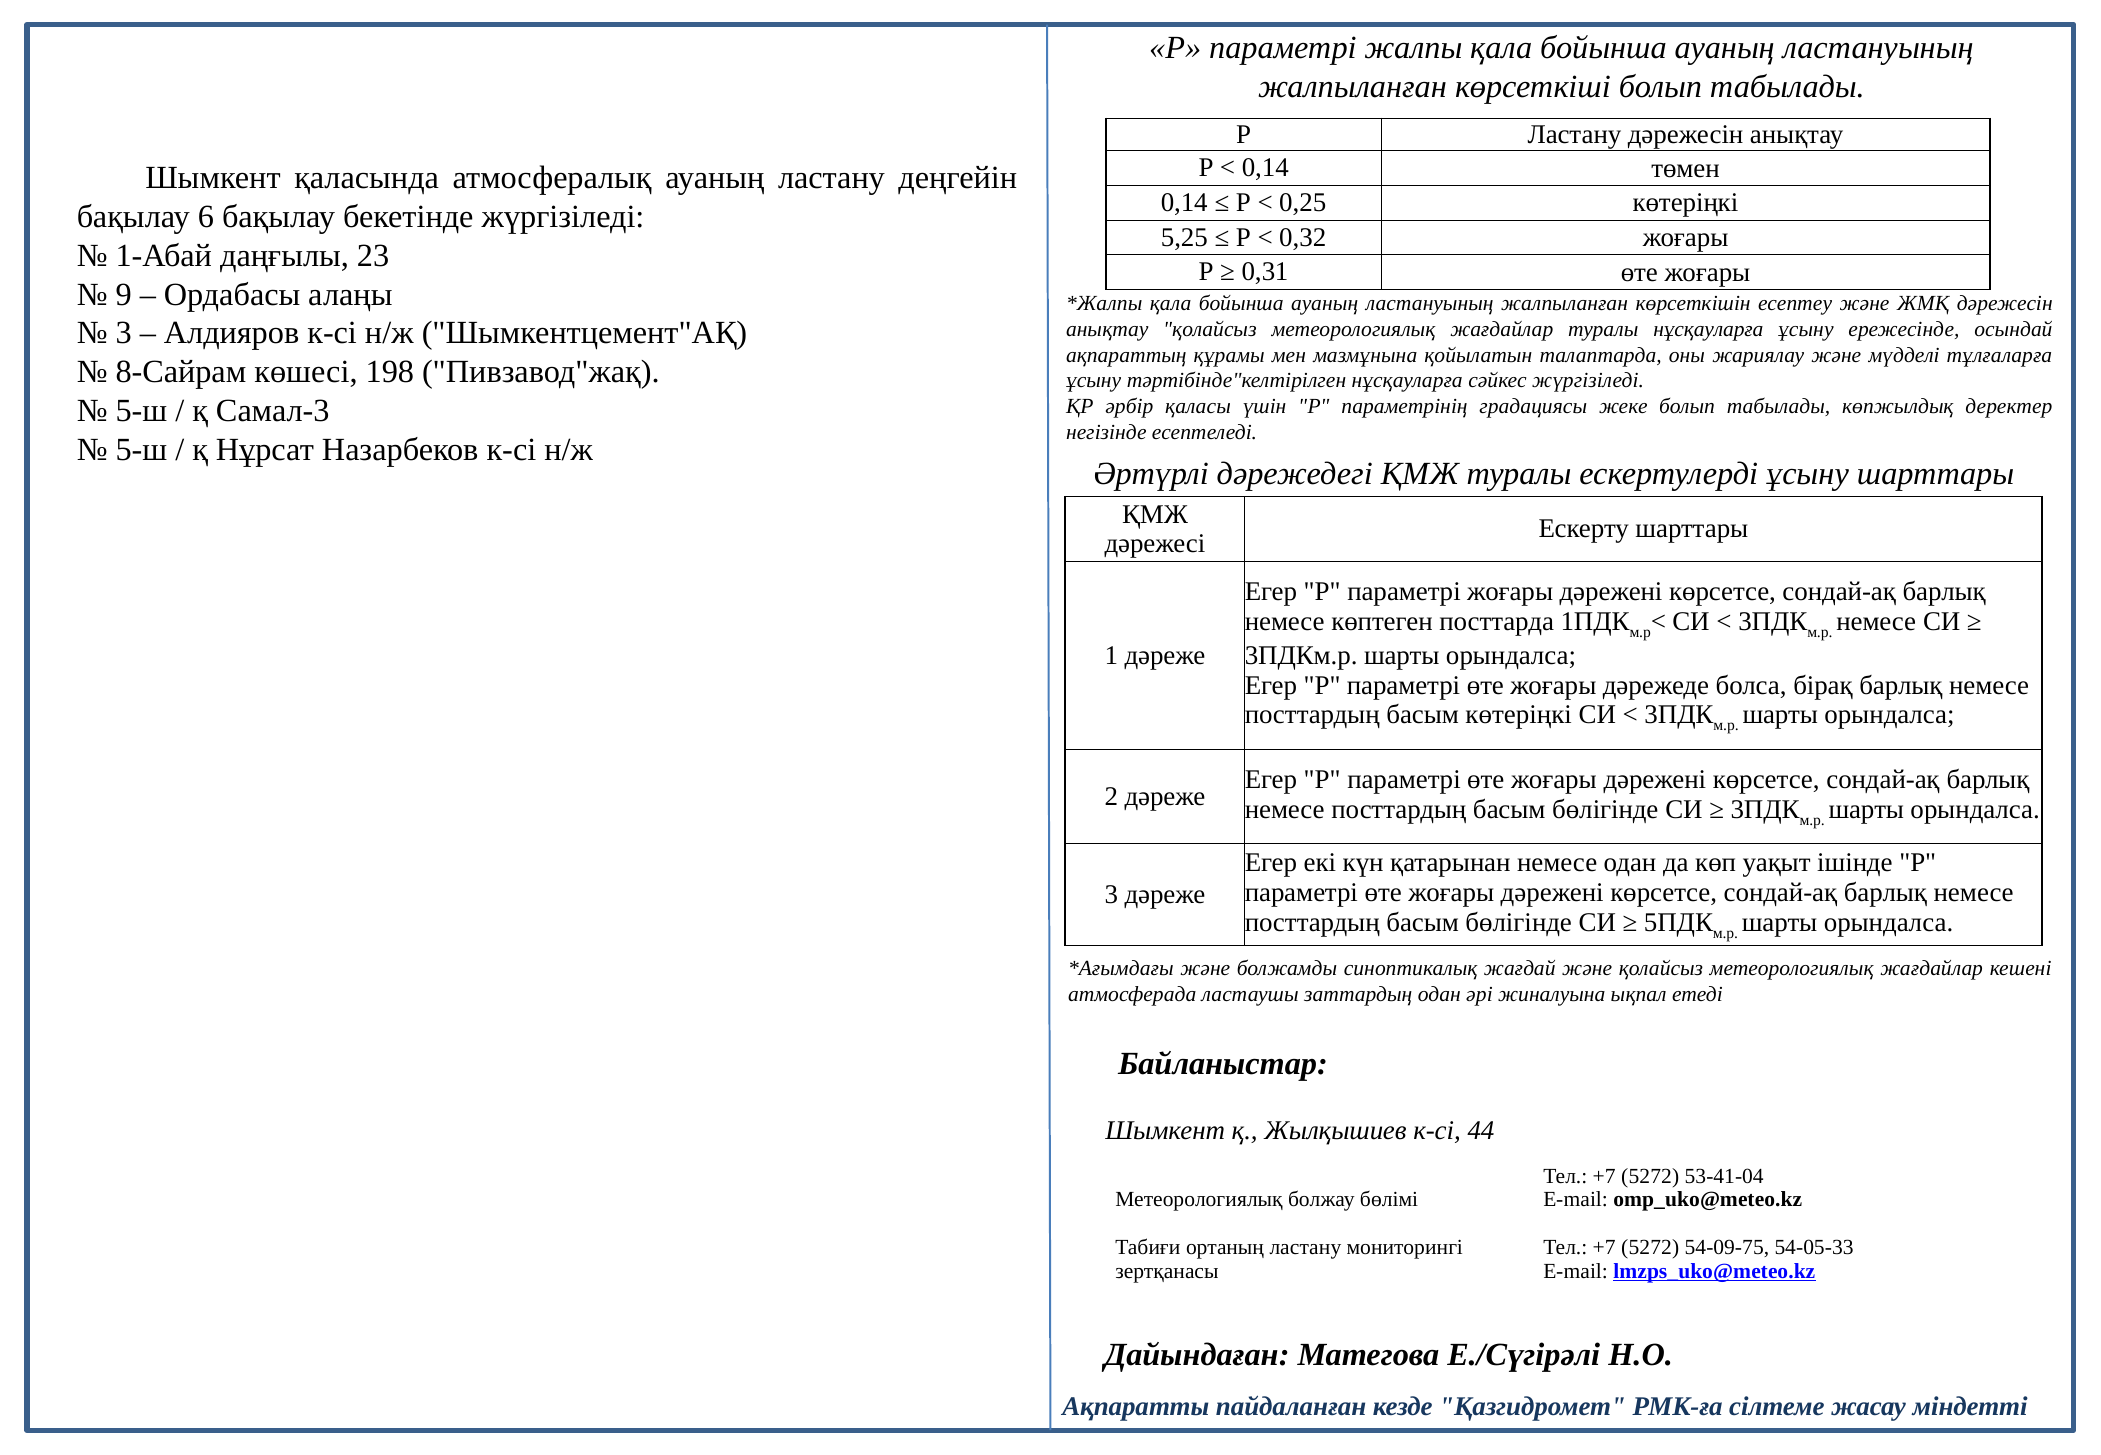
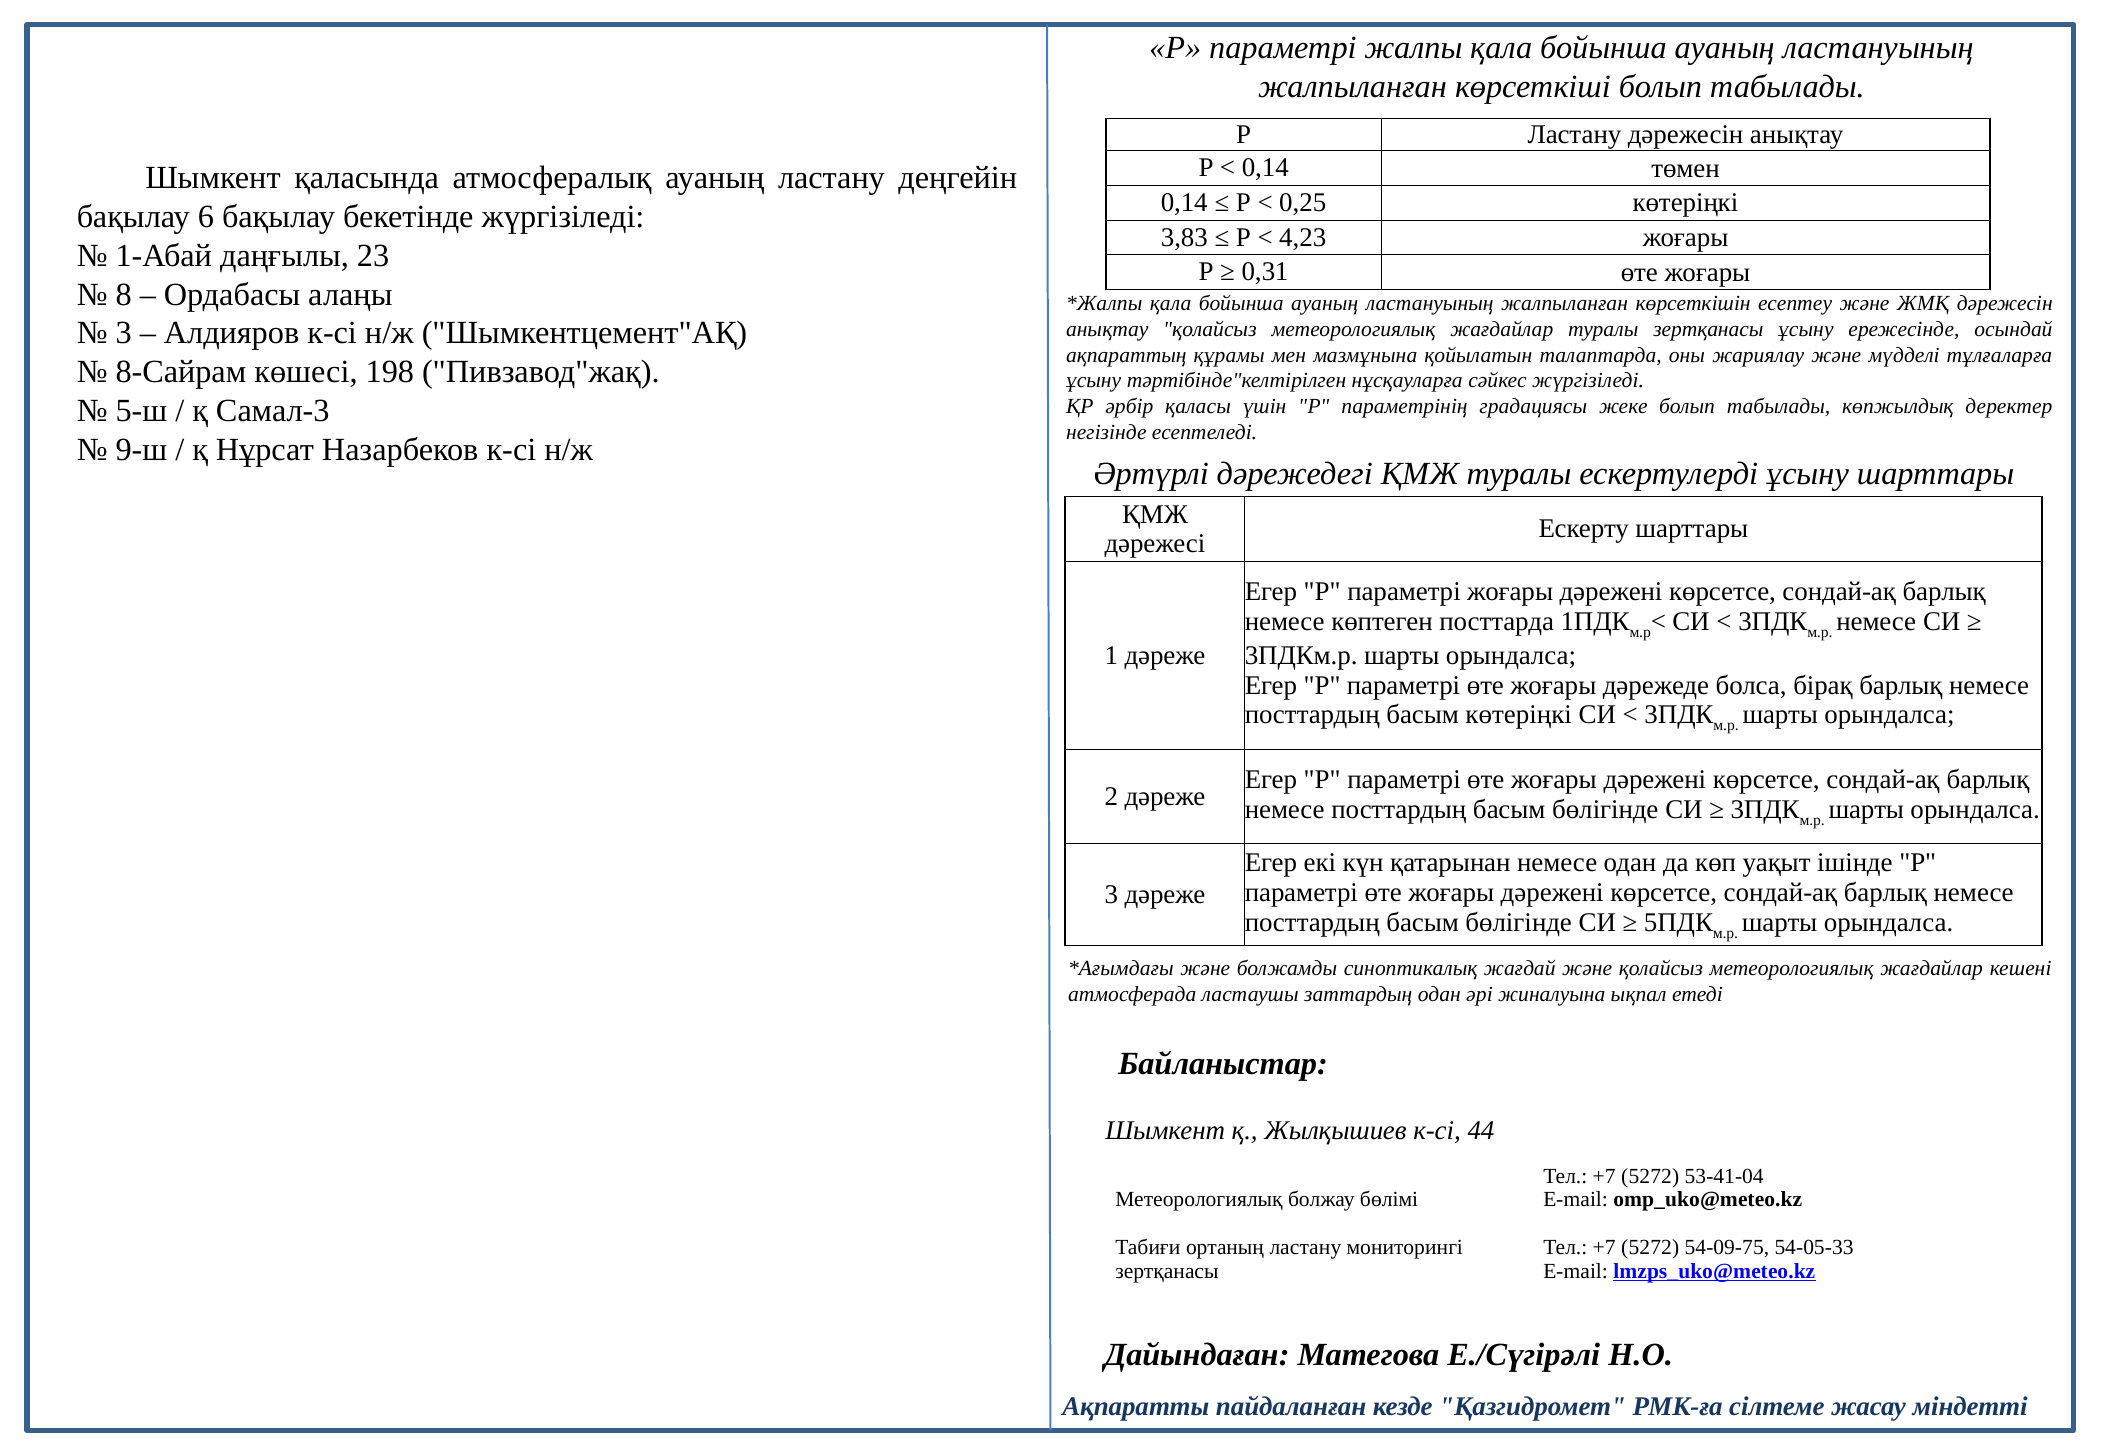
5,25: 5,25 -> 3,83
0,32: 0,32 -> 4,23
9: 9 -> 8
туралы нұсқауларға: нұсқауларға -> зертқанасы
5-ш at (141, 450): 5-ш -> 9-ш
